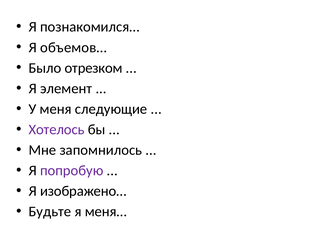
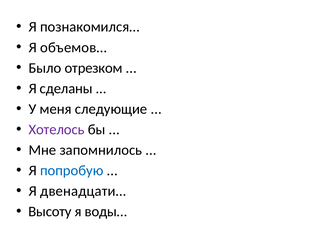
элемент: элемент -> сделаны
попробую colour: purple -> blue
изображено…: изображено… -> двенадцати…
Будьте: Будьте -> Высоту
меня…: меня… -> воды…
